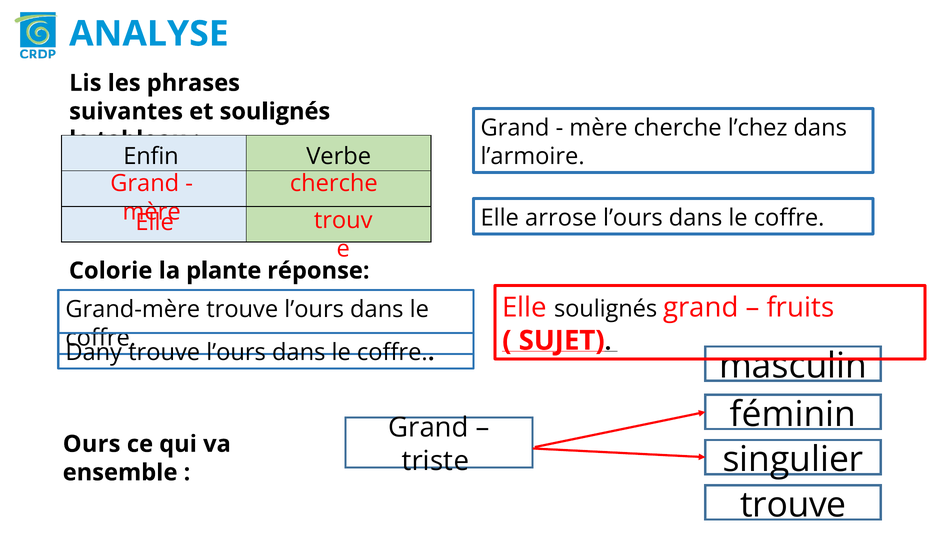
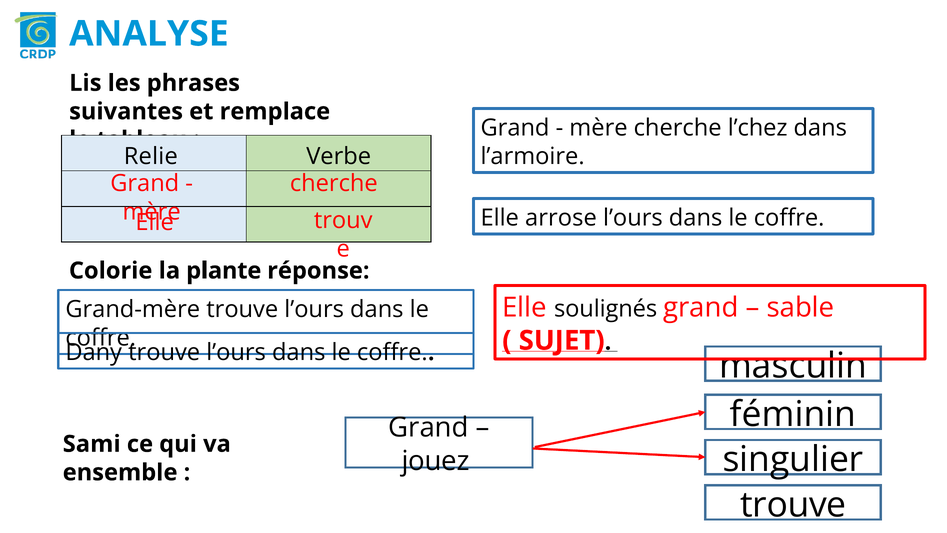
et soulignés: soulignés -> remplace
Enfin: Enfin -> Relie
fruits: fruits -> sable
Ours: Ours -> Sami
triste: triste -> jouez
